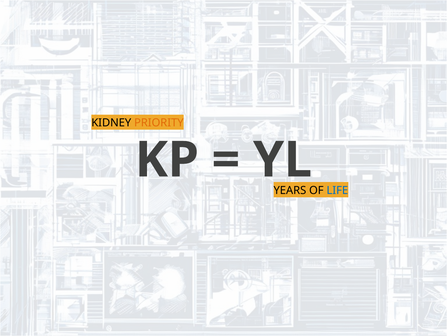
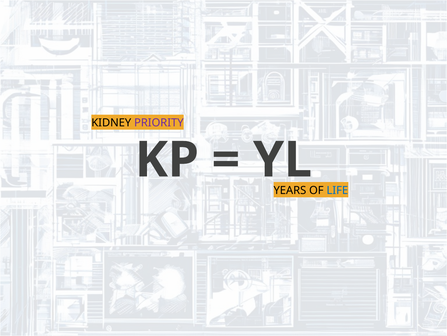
PRIORITY colour: orange -> purple
